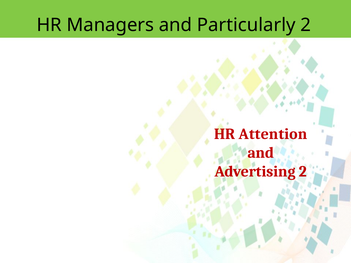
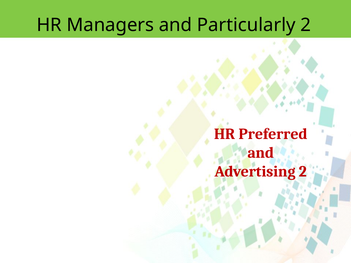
Attention: Attention -> Preferred
